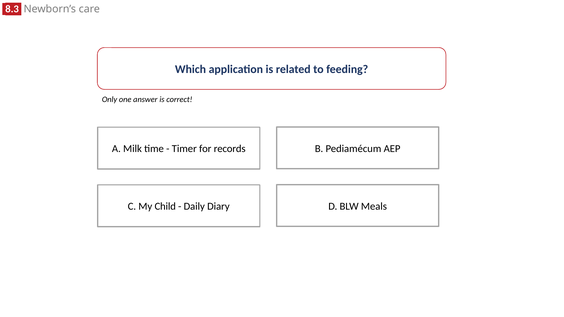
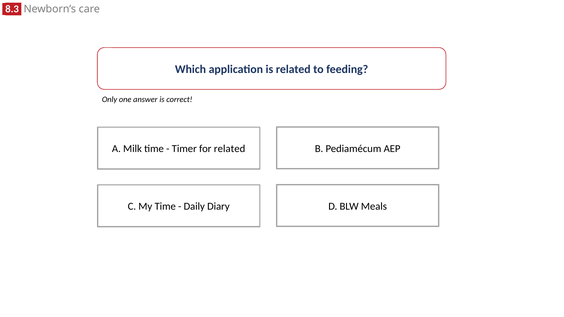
for records: records -> related
My Child: Child -> Time
